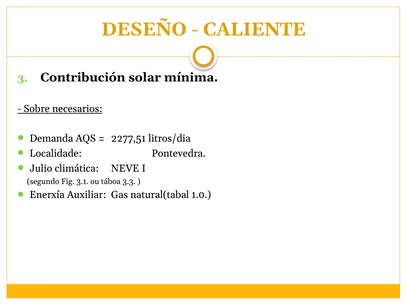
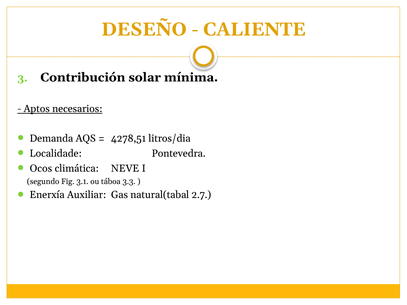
Sobre: Sobre -> Aptos
2277,51: 2277,51 -> 4278,51
Julio: Julio -> Ocos
1.0: 1.0 -> 2.7
